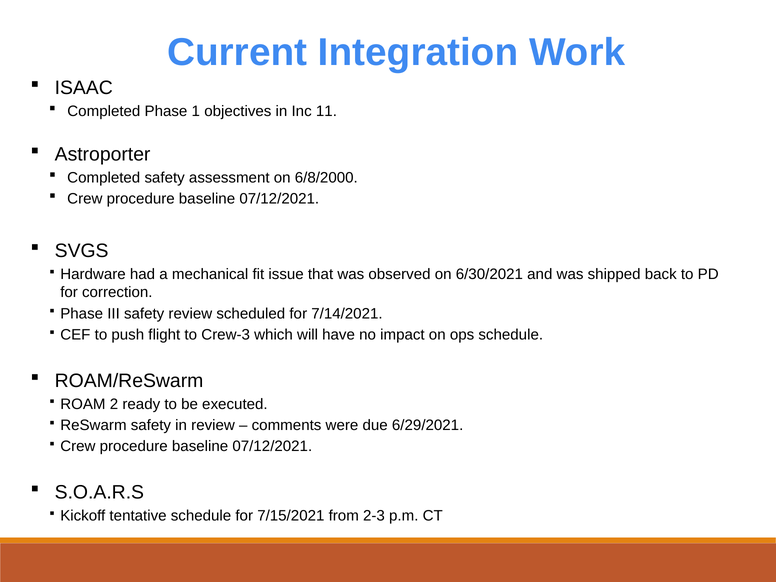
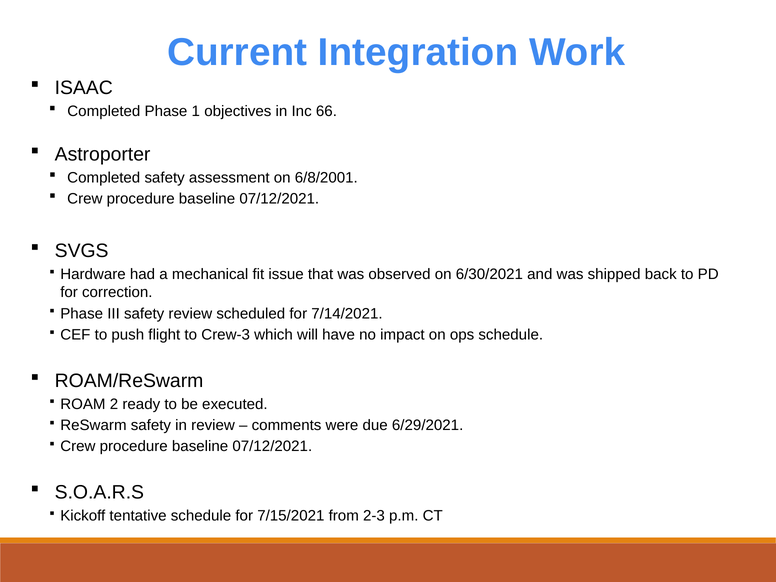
11: 11 -> 66
6/8/2000: 6/8/2000 -> 6/8/2001
